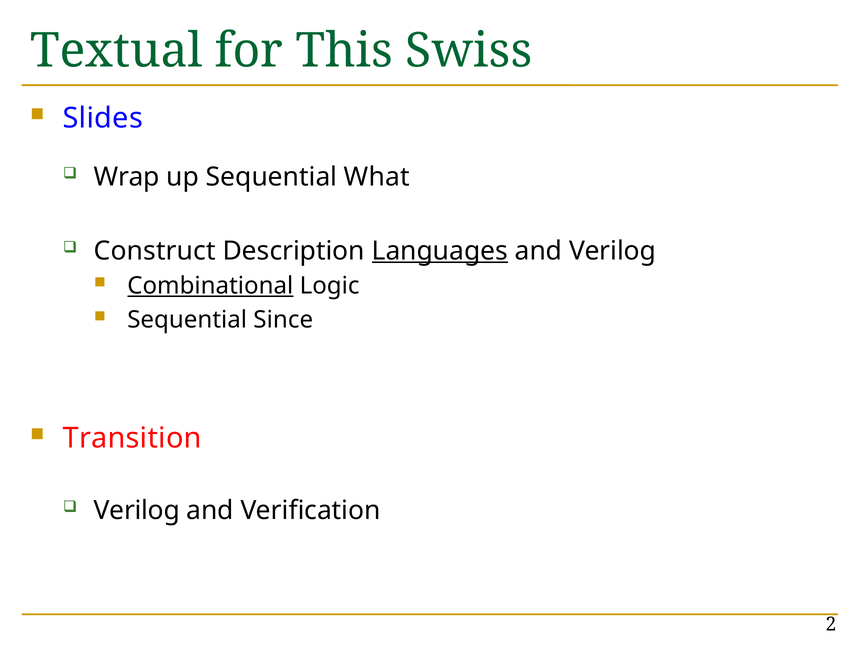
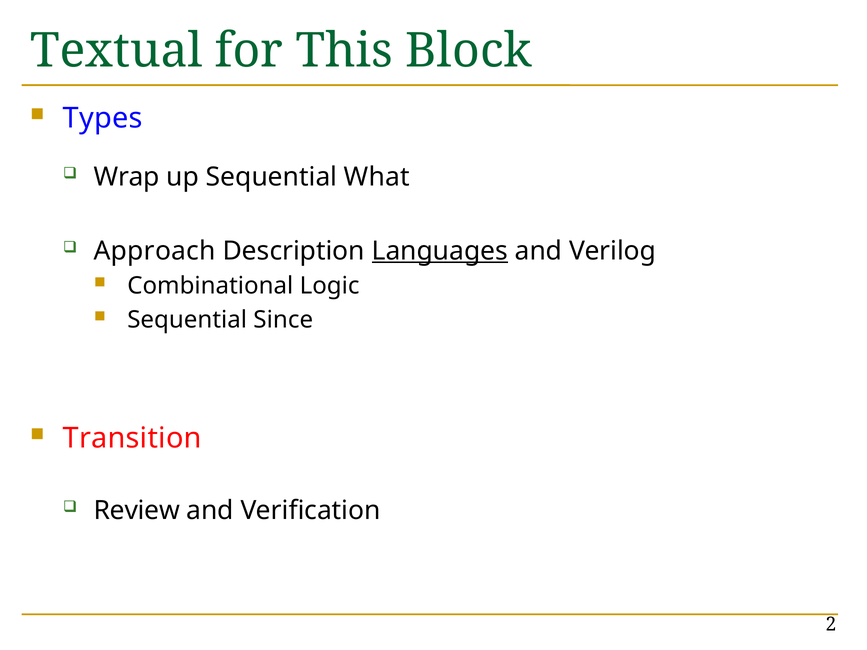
Swiss: Swiss -> Block
Slides: Slides -> Types
Construct: Construct -> Approach
Combinational underline: present -> none
Verilog at (137, 511): Verilog -> Review
